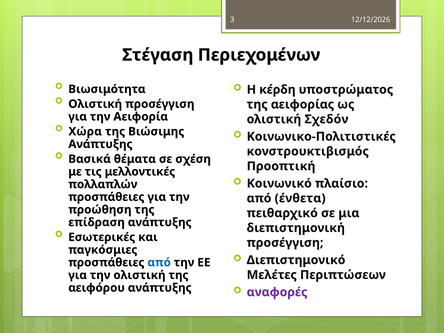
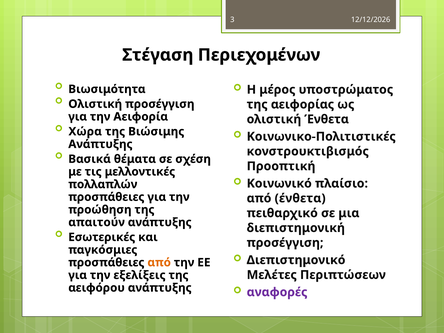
κέρδη: κέρδη -> μέρος
ολιστική Σχεδόν: Σχεδόν -> Ένθετα
επίδραση: επίδραση -> απαιτούν
από at (159, 262) colour: blue -> orange
την ολιστική: ολιστική -> εξελίξεις
